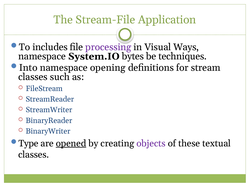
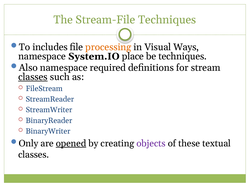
Stream-File Application: Application -> Techniques
processing colour: purple -> orange
bytes: bytes -> place
Into: Into -> Also
opening: opening -> required
classes at (33, 77) underline: none -> present
Type: Type -> Only
